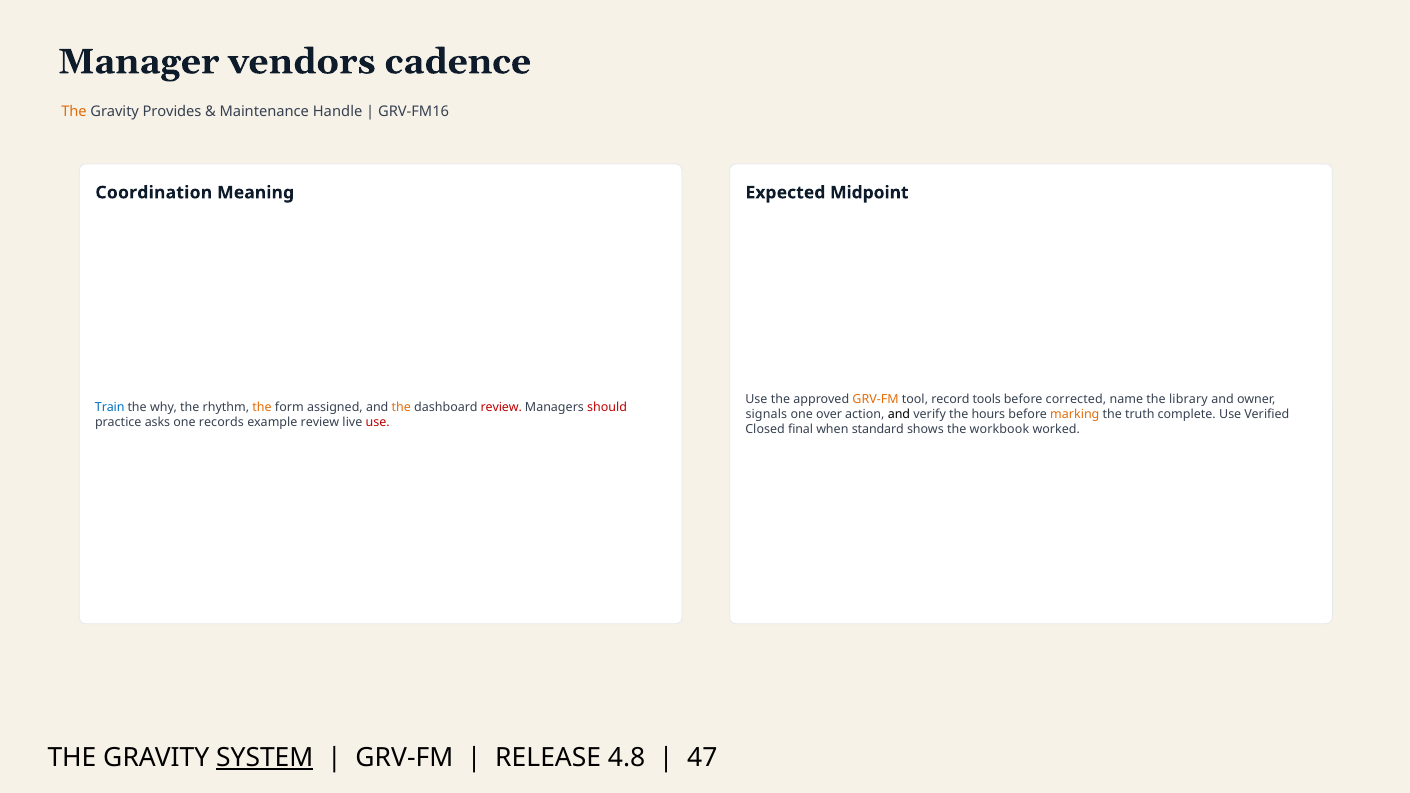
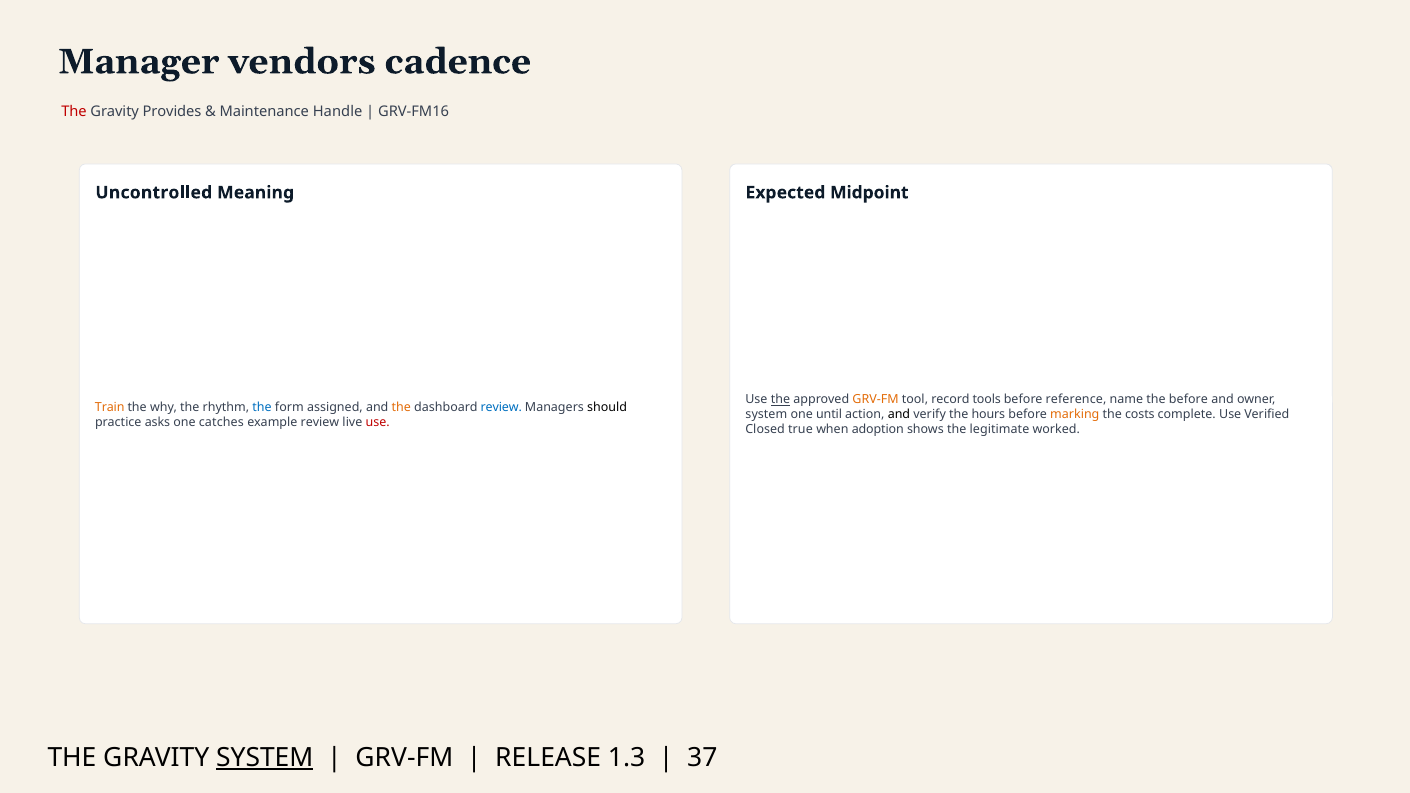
The at (74, 112) colour: orange -> red
Coordination: Coordination -> Uncontrolled
the at (780, 400) underline: none -> present
corrected: corrected -> reference
the library: library -> before
Train colour: blue -> orange
the at (262, 407) colour: orange -> blue
review at (501, 407) colour: red -> blue
should colour: red -> black
signals at (766, 415): signals -> system
over: over -> until
truth: truth -> costs
records: records -> catches
final: final -> true
standard: standard -> adoption
workbook: workbook -> legitimate
4.8: 4.8 -> 1.3
47: 47 -> 37
